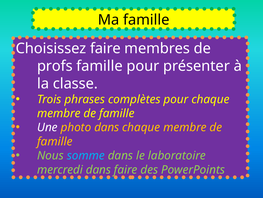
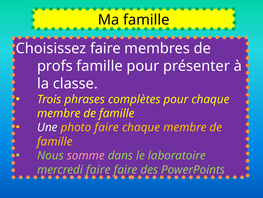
photo dans: dans -> faire
somme colour: light blue -> pink
mercredi dans: dans -> faire
